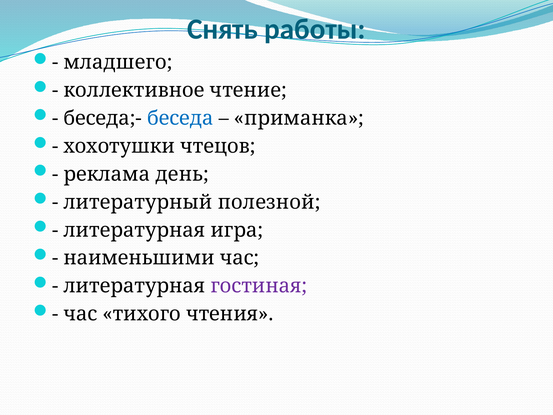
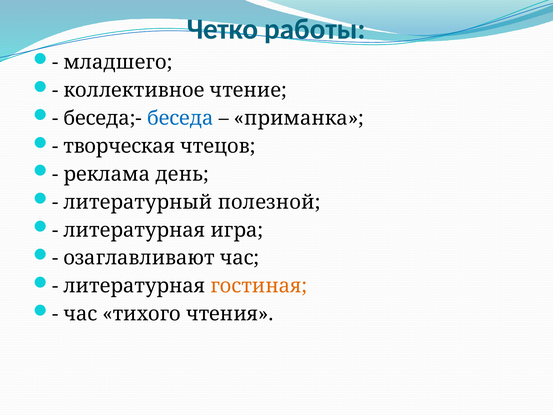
Снять: Снять -> Четко
хохотушки: хохотушки -> творческая
наименьшими: наименьшими -> озаглавливают
гостиная colour: purple -> orange
